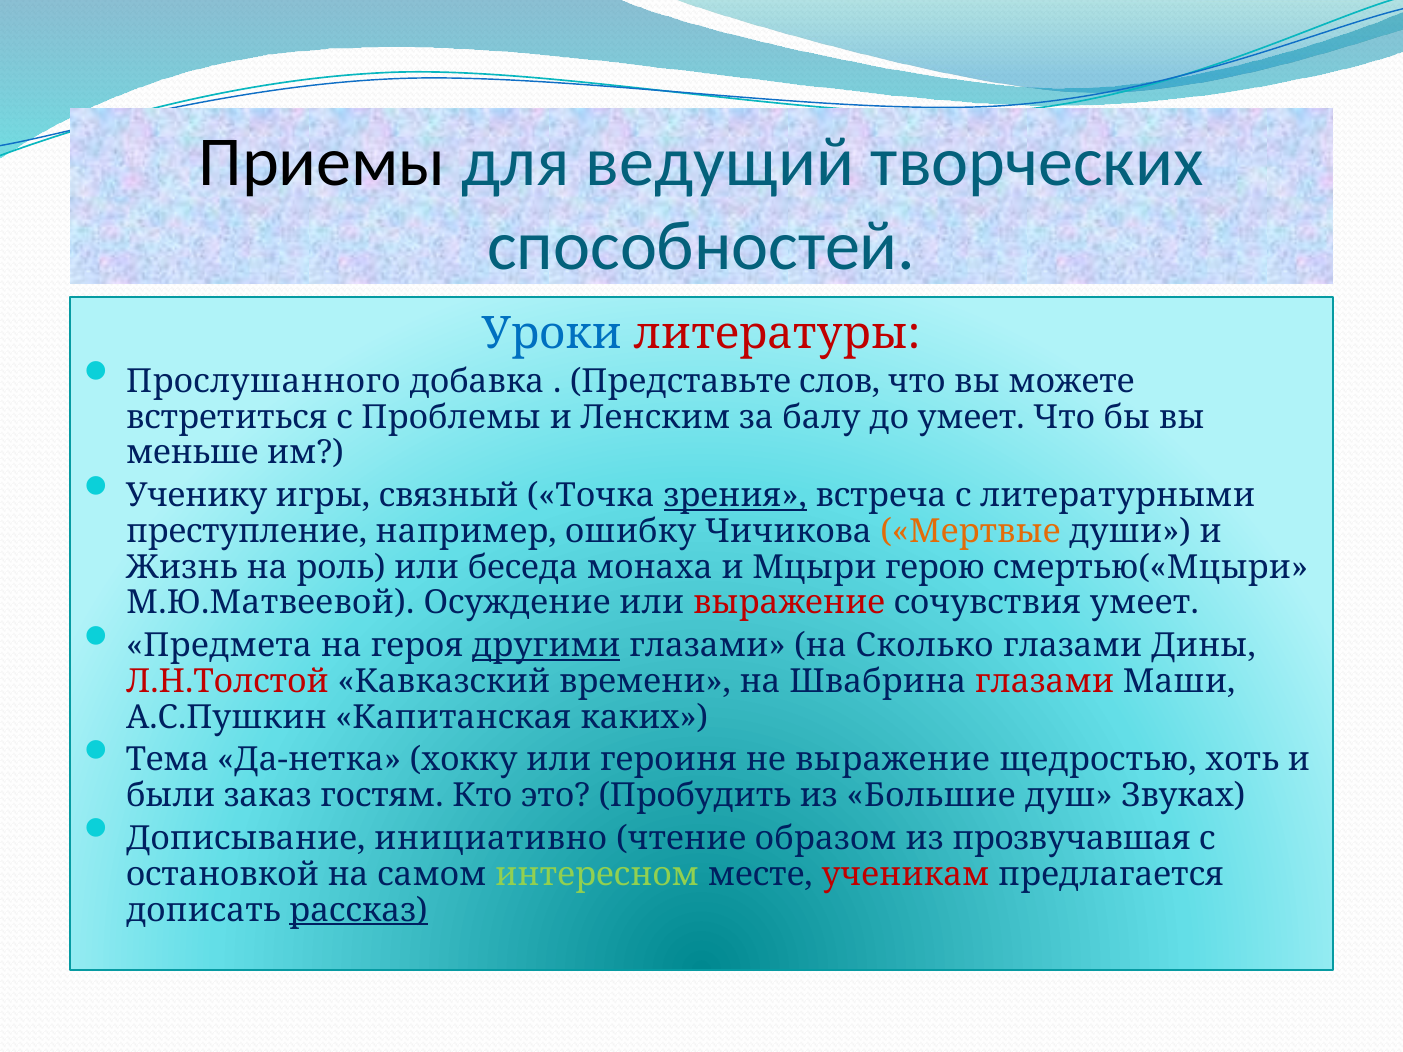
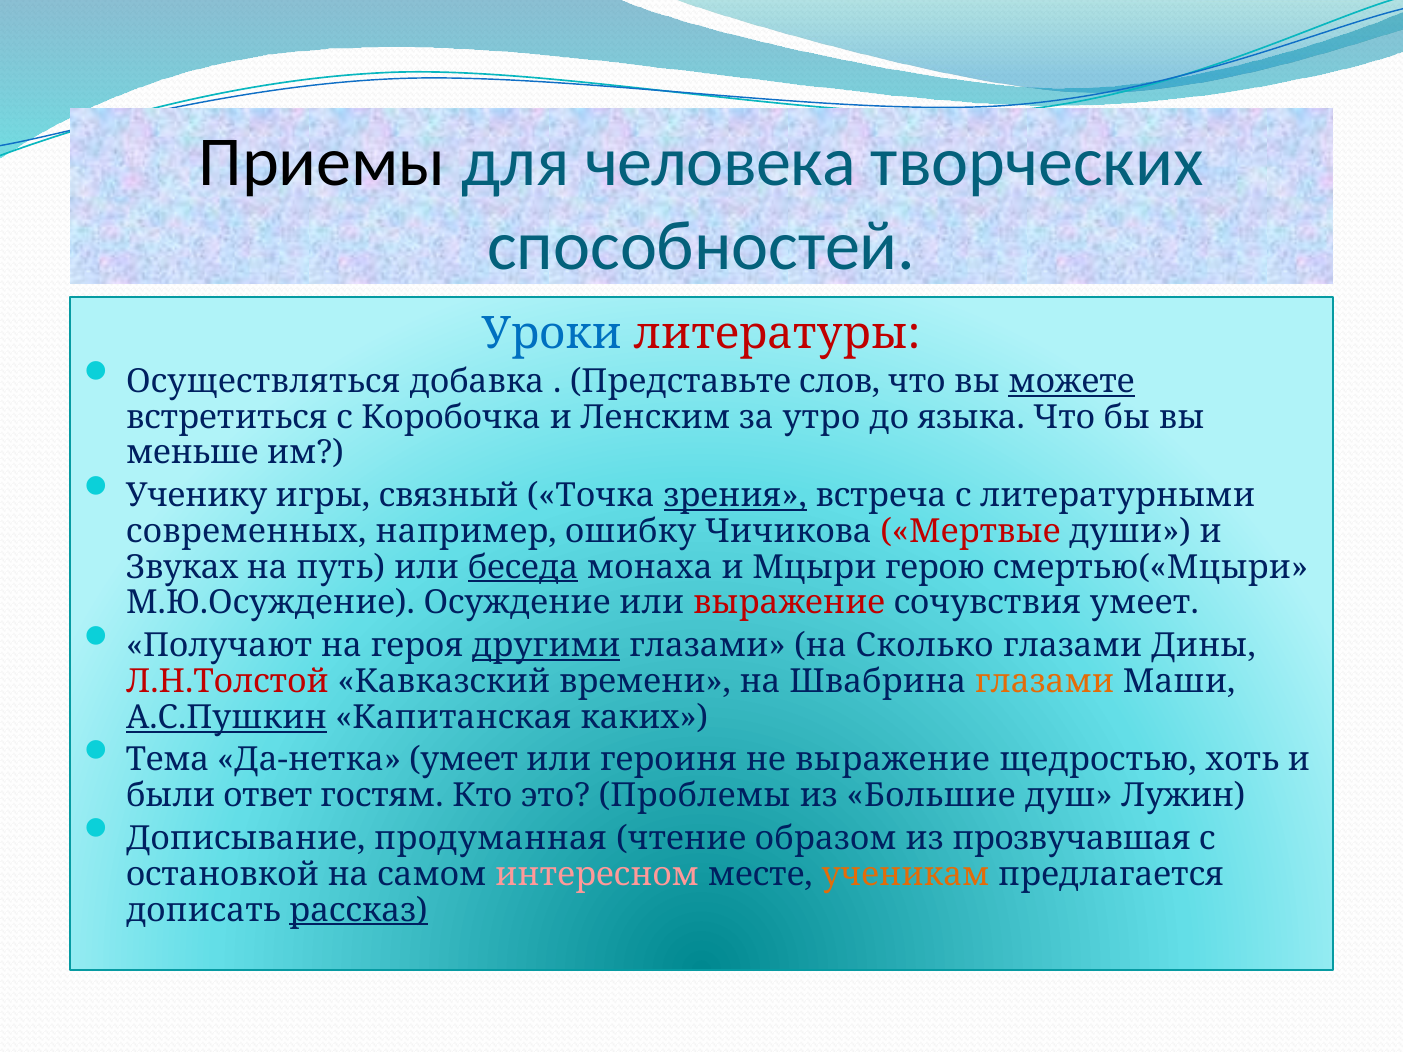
ведущий: ведущий -> человека
Прослушанного: Прослушанного -> Осуществляться
можете underline: none -> present
Проблемы: Проблемы -> Коробочка
балу: балу -> утро
до умеет: умеет -> языка
преступление: преступление -> современных
Мертвые colour: orange -> red
Жизнь: Жизнь -> Звуках
роль: роль -> путь
беседа underline: none -> present
М.Ю.Матвеевой: М.Ю.Матвеевой -> М.Ю.Осуждение
Предмета: Предмета -> Получают
глазами at (1045, 682) colour: red -> orange
А.С.Пушкин underline: none -> present
Да-нетка хокку: хокку -> умеет
заказ: заказ -> ответ
Пробудить: Пробудить -> Проблемы
Звуках: Звуках -> Лужин
инициативно: инициативно -> продуманная
интересном colour: light green -> pink
ученикам colour: red -> orange
